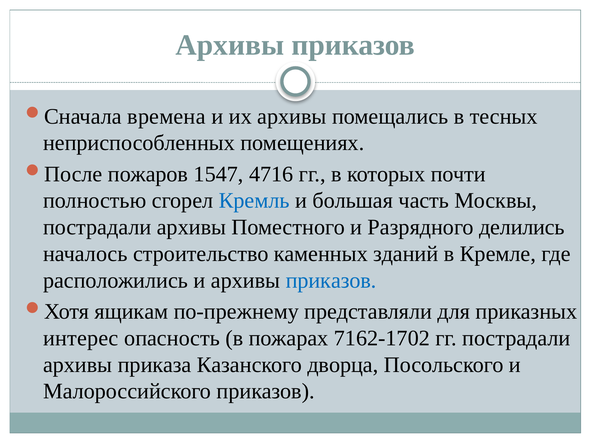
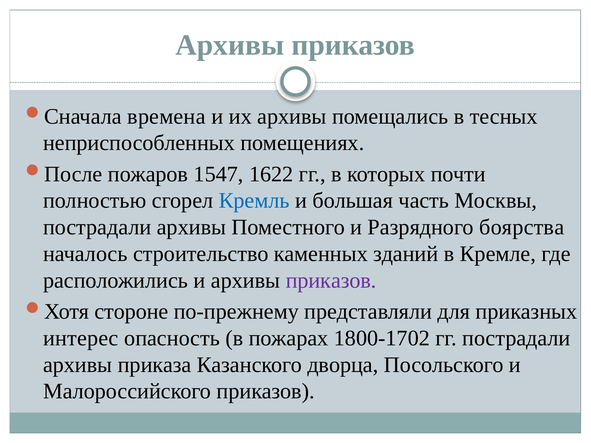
4716: 4716 -> 1622
делились: делились -> боярства
приказов at (331, 281) colour: blue -> purple
ящикам: ящикам -> стороне
7162-1702: 7162-1702 -> 1800-1702
